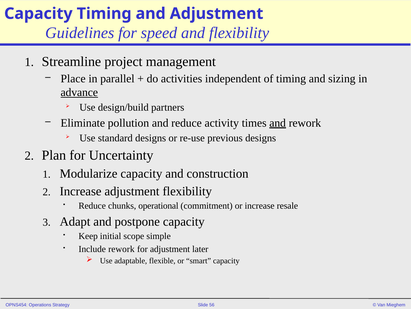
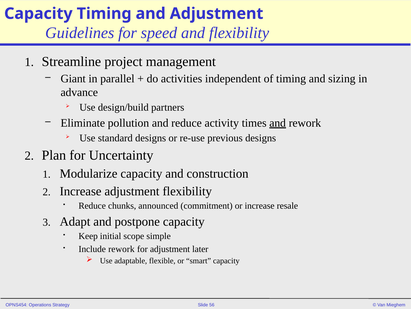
Place: Place -> Giant
advance underline: present -> none
operational: operational -> announced
